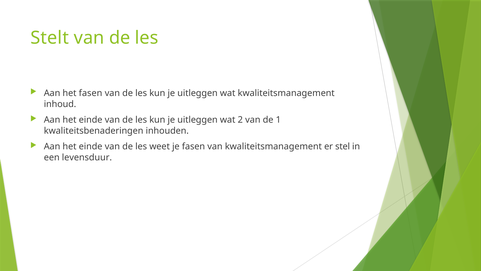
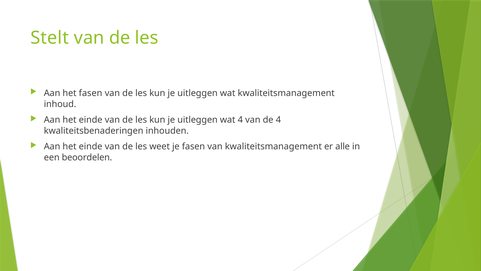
wat 2: 2 -> 4
de 1: 1 -> 4
stel: stel -> alle
levensduur: levensduur -> beoordelen
